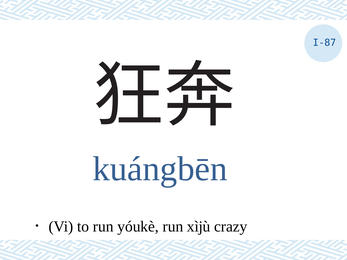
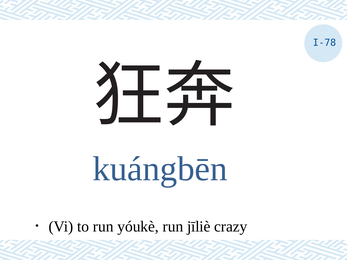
I-87: I-87 -> I-78
xìjù: xìjù -> jīliè
